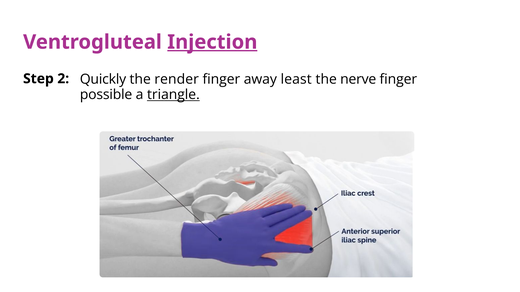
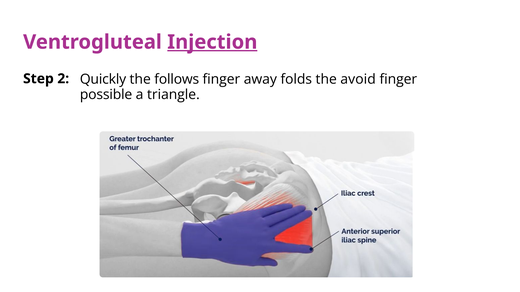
render: render -> follows
least: least -> folds
nerve: nerve -> avoid
triangle underline: present -> none
